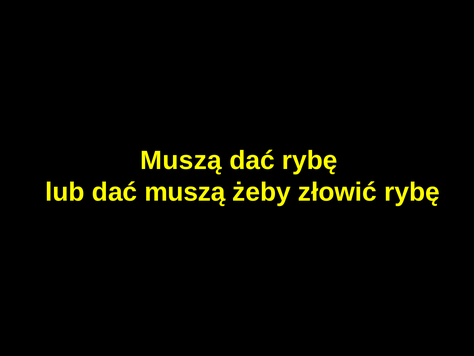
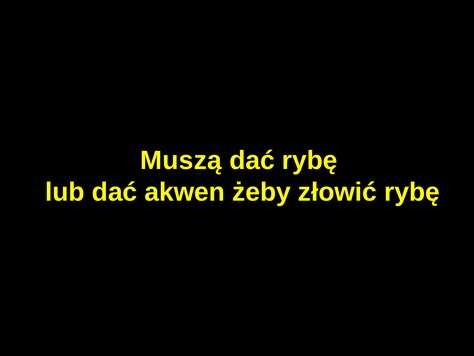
dać muszą: muszą -> akwen
